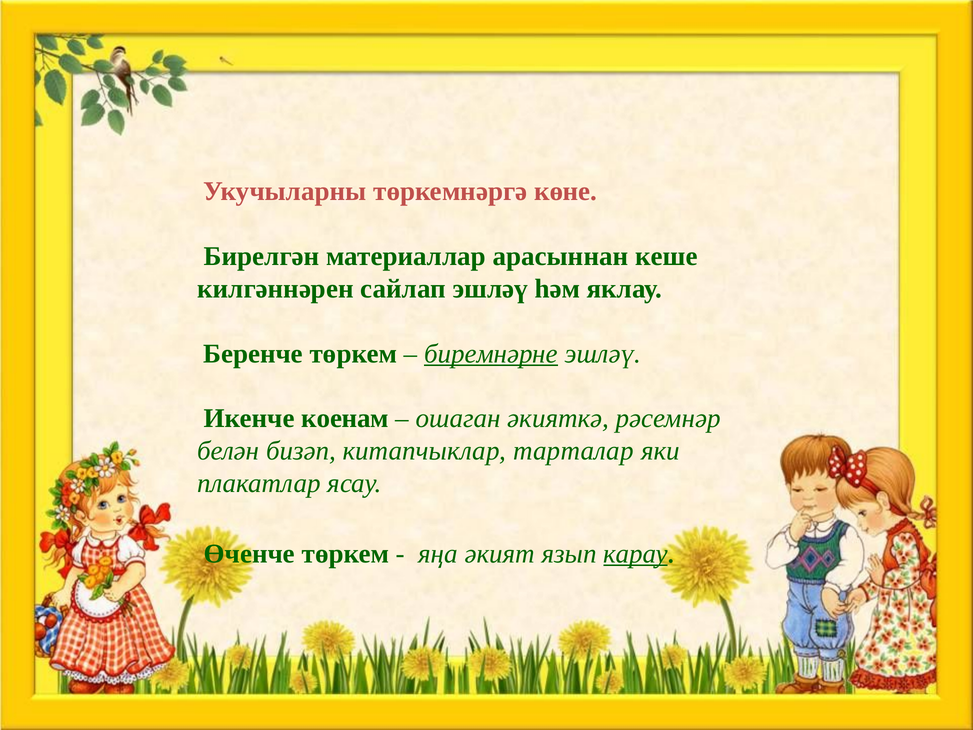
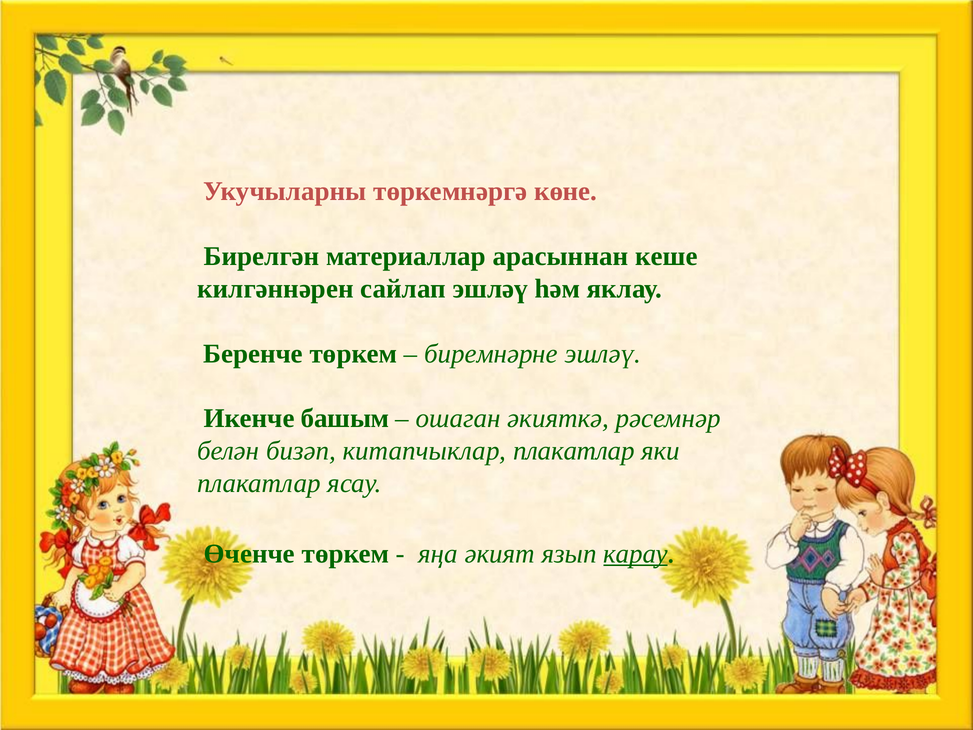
биремнәрне underline: present -> none
коенам: коенам -> башым
китапчыклар тарталар: тарталар -> плакатлар
